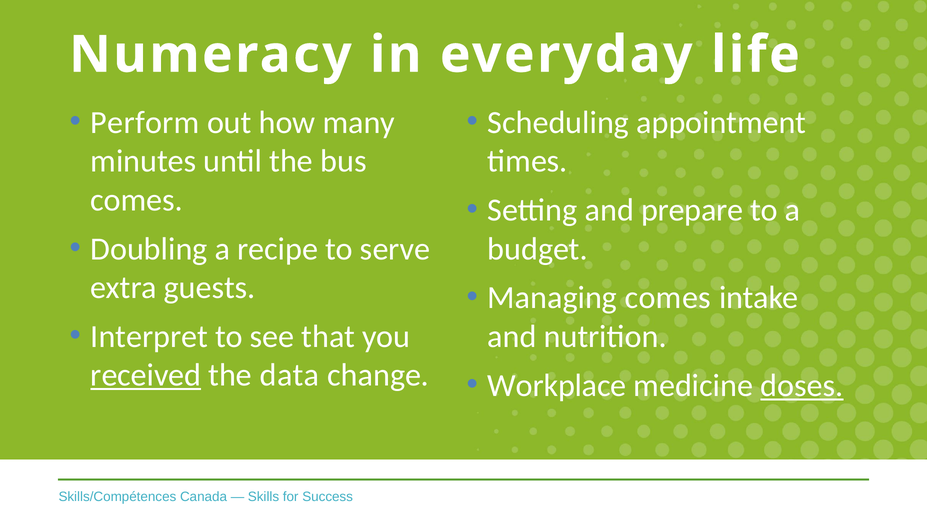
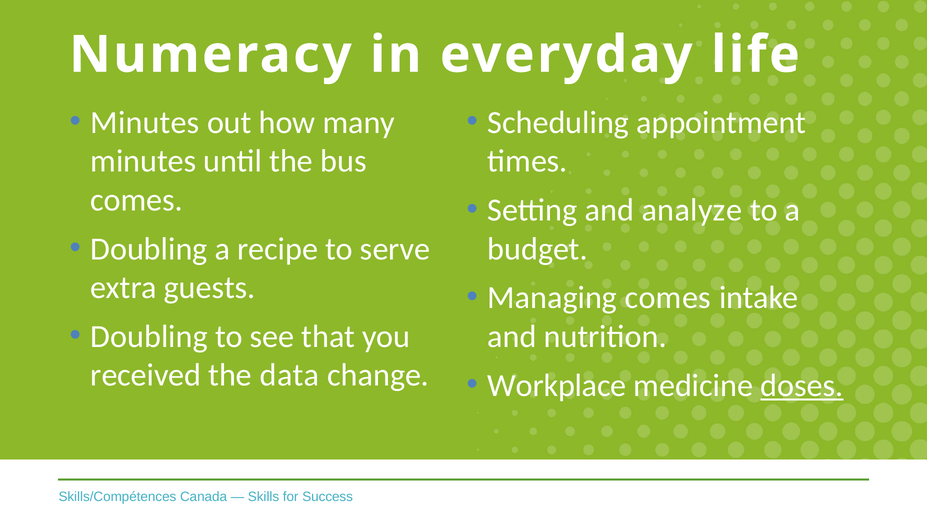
Perform at (145, 123): Perform -> Minutes
prepare: prepare -> analyze
Interpret at (149, 336): Interpret -> Doubling
received underline: present -> none
